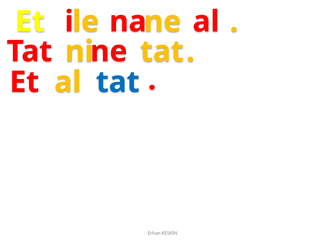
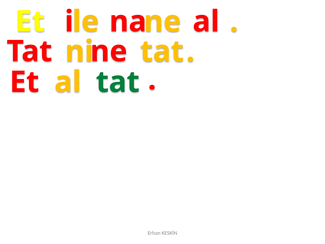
tat at (118, 82) colour: blue -> green
